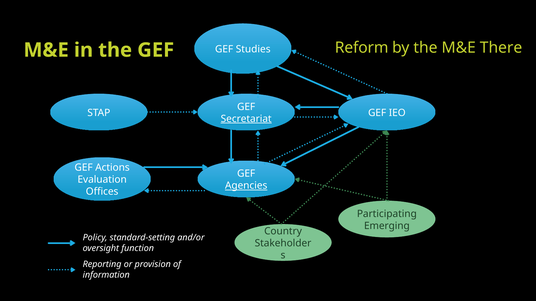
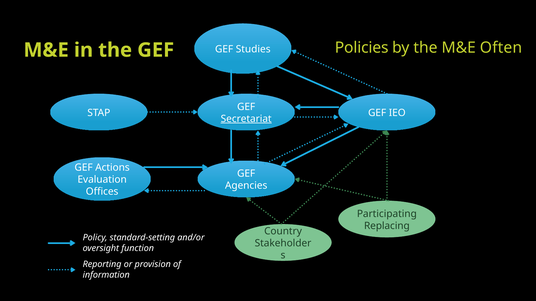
Reform: Reform -> Policies
There: There -> Often
Agencies underline: present -> none
Emerging: Emerging -> Replacing
